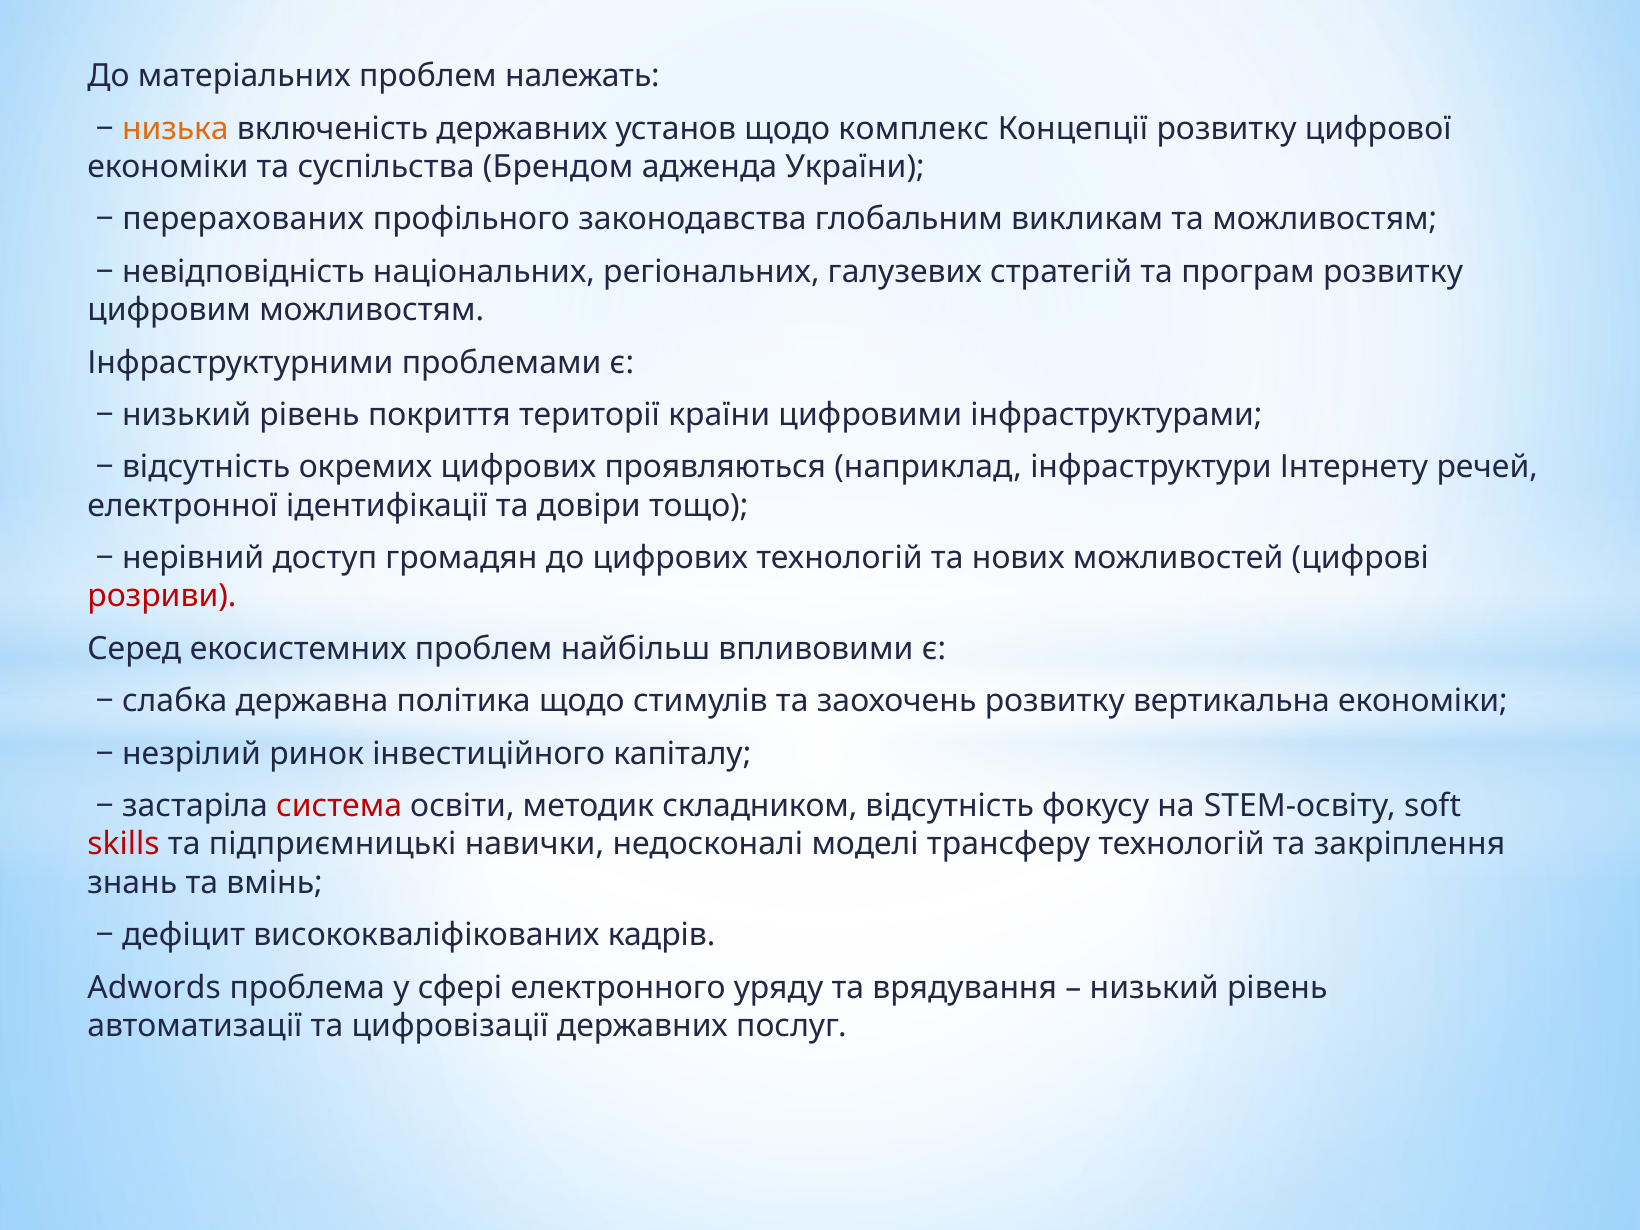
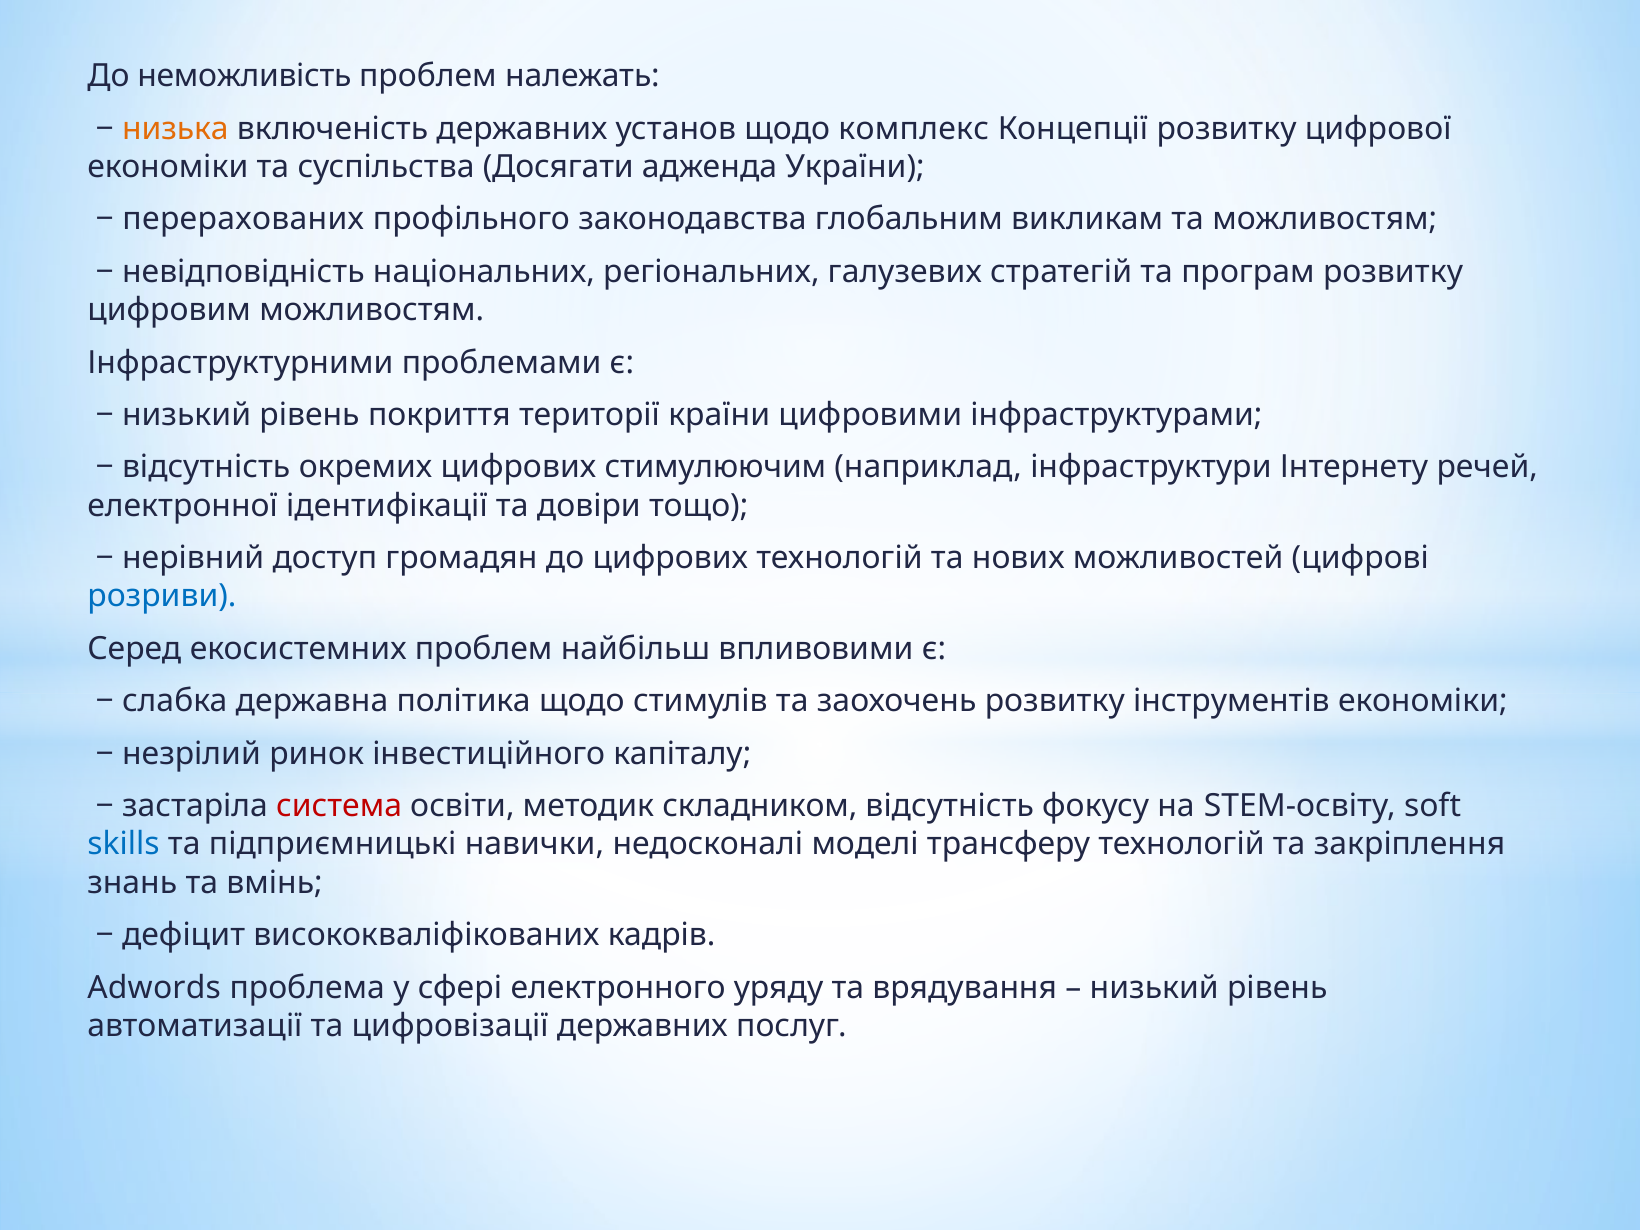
матеріальних: матеріальних -> неможливість
Брендом: Брендом -> Досягати
проявляються: проявляються -> стимулюючим
розриви colour: red -> blue
вертикальна: вертикальна -> інструментів
skills colour: red -> blue
